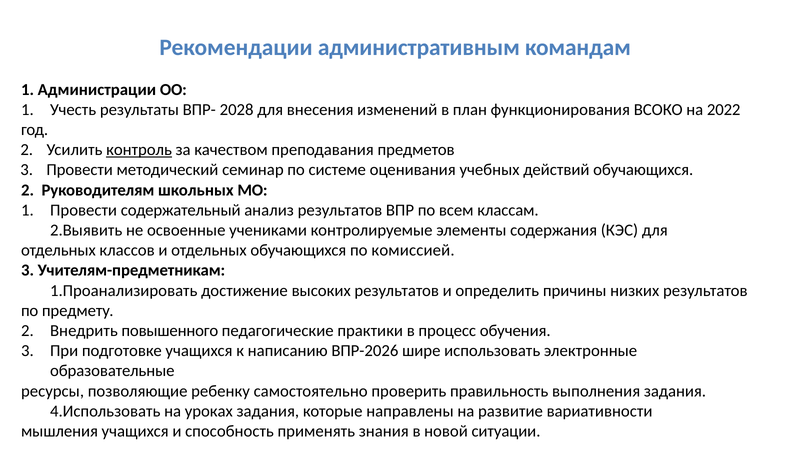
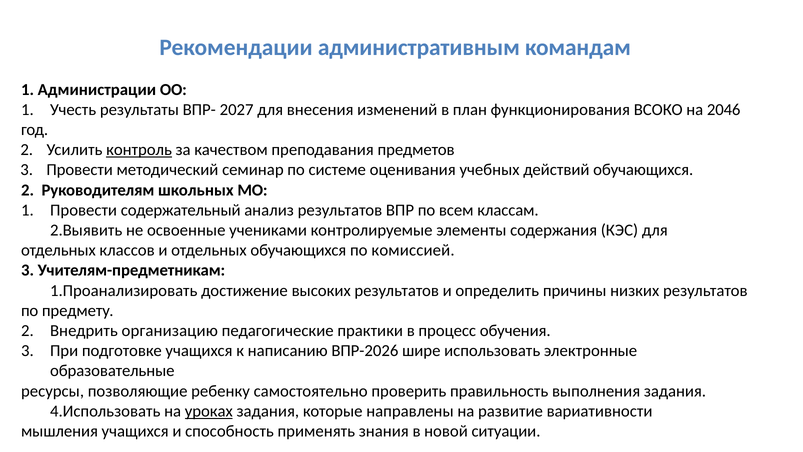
2028: 2028 -> 2027
2022: 2022 -> 2046
повышенного: повышенного -> организацию
уроках underline: none -> present
